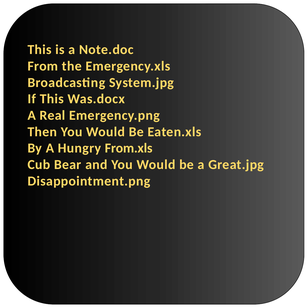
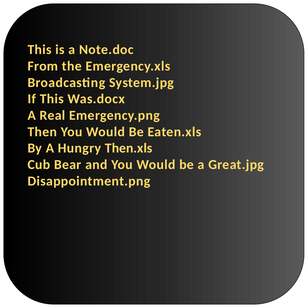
From.xls: From.xls -> Then.xls
